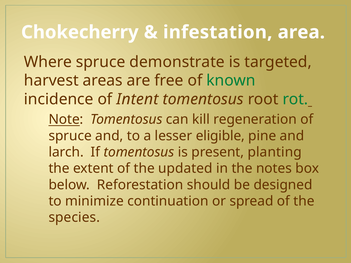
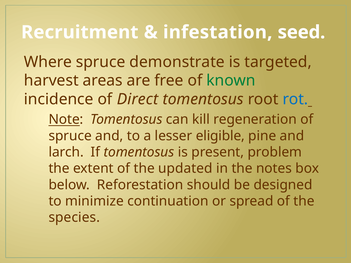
Chokecherry: Chokecherry -> Recruitment
area: area -> seed
Intent: Intent -> Direct
rot colour: green -> blue
planting: planting -> problem
